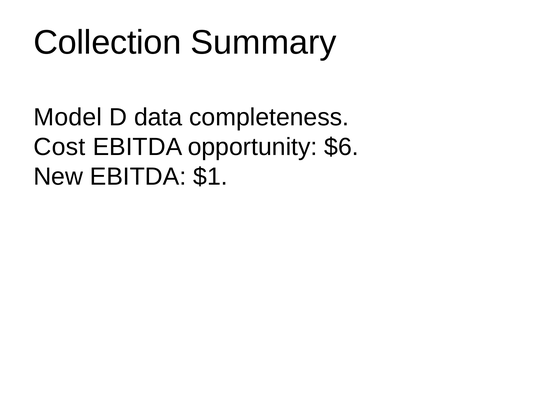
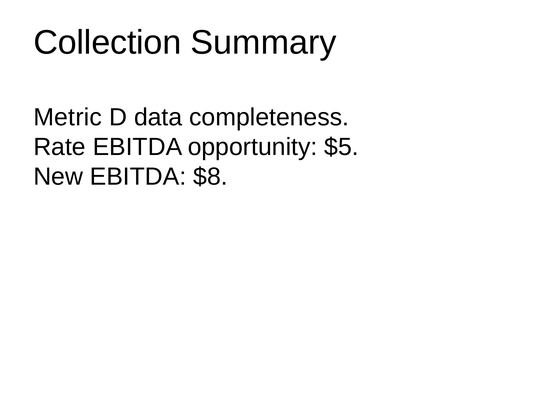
Model: Model -> Metric
Cost: Cost -> Rate
$6: $6 -> $5
$1: $1 -> $8
